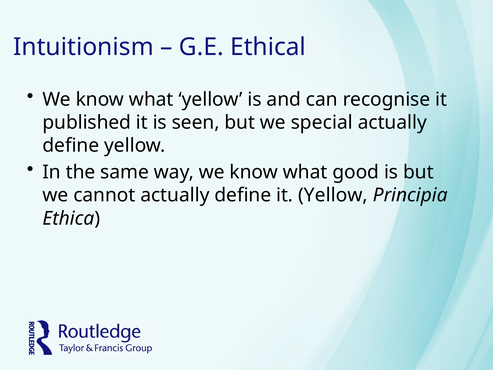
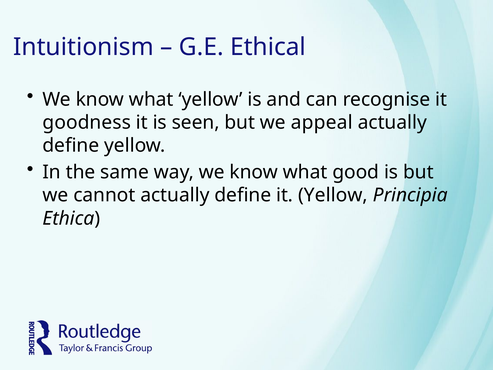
published: published -> goodness
special: special -> appeal
